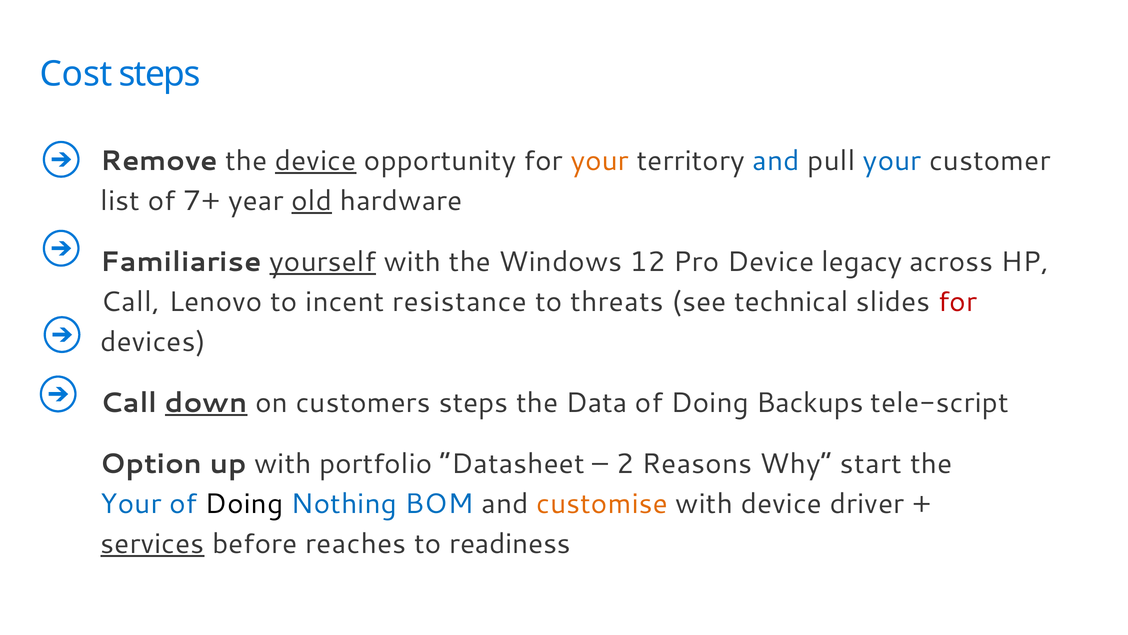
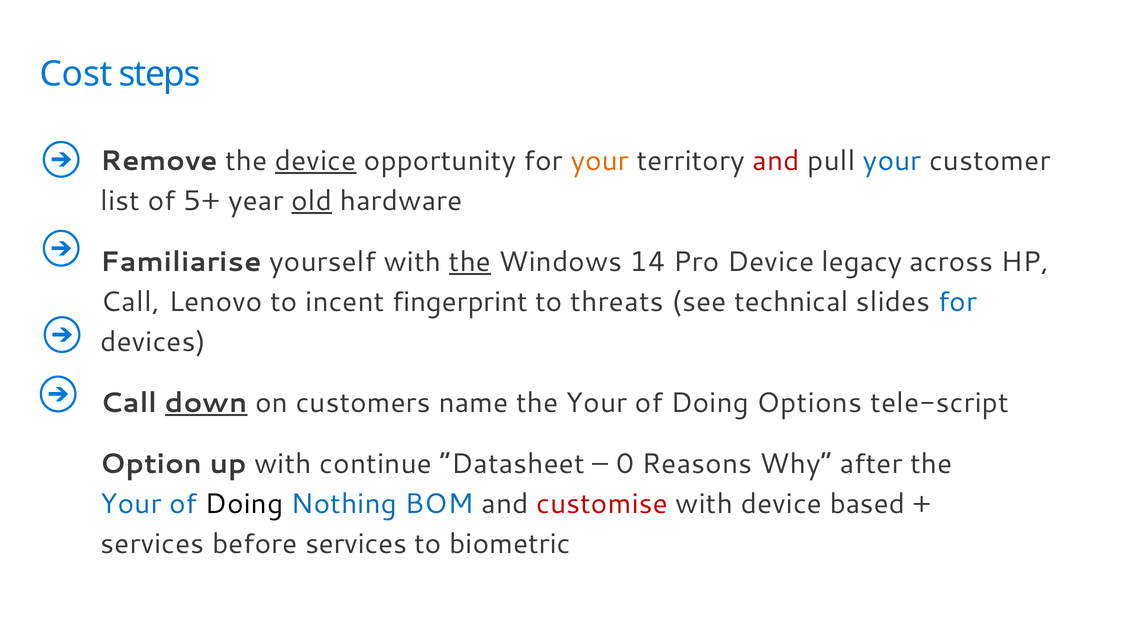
and at (776, 161) colour: blue -> red
7+: 7+ -> 5+
yourself underline: present -> none
the at (470, 262) underline: none -> present
12: 12 -> 14
resistance: resistance -> fingerprint
for at (958, 302) colour: red -> blue
customers steps: steps -> name
Data at (597, 403): Data -> Your
Backups: Backups -> Options
portfolio: portfolio -> continue
2: 2 -> 0
start: start -> after
customise colour: orange -> red
driver: driver -> based
services at (152, 543) underline: present -> none
before reaches: reaches -> services
readiness: readiness -> biometric
